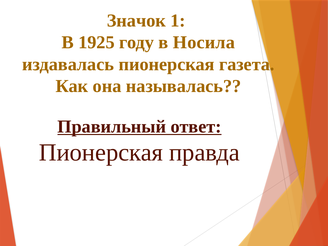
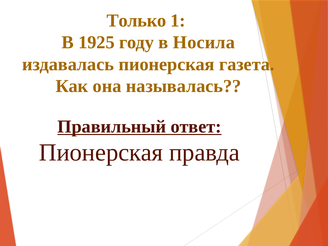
Значок: Значок -> Только
